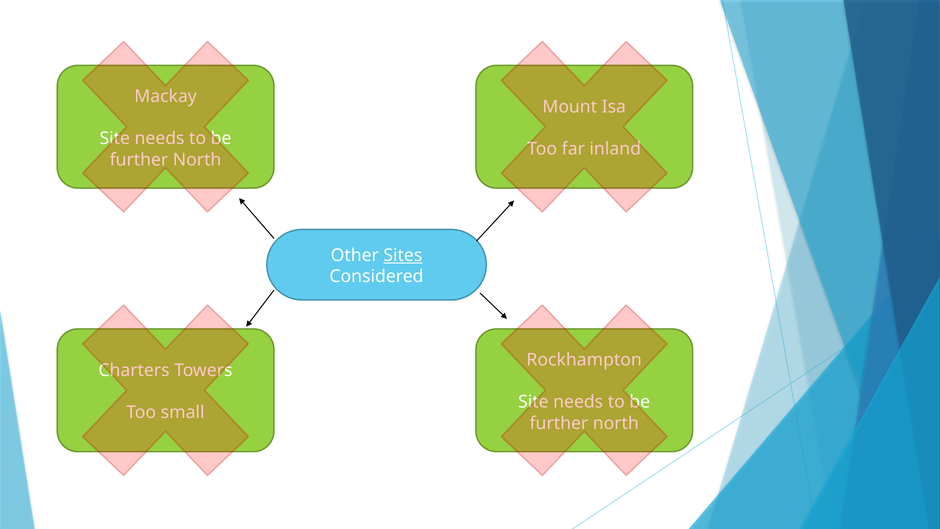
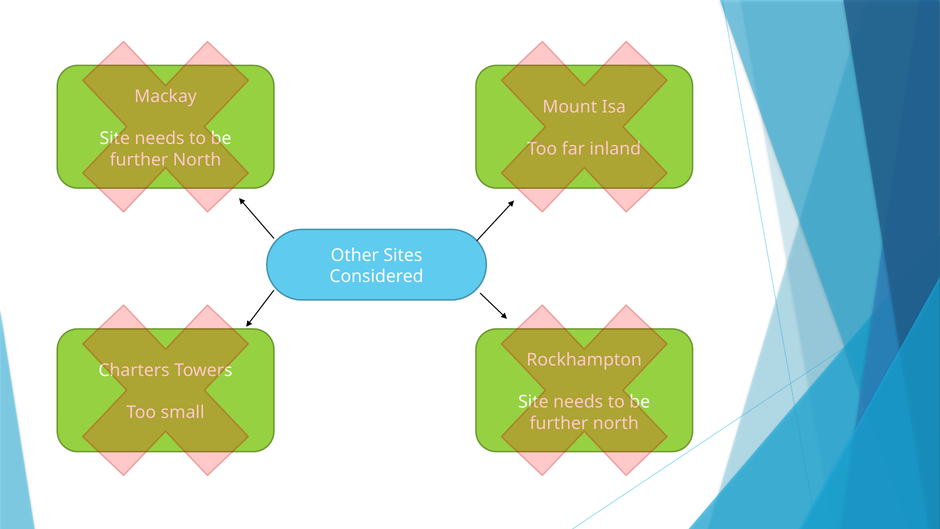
Sites underline: present -> none
